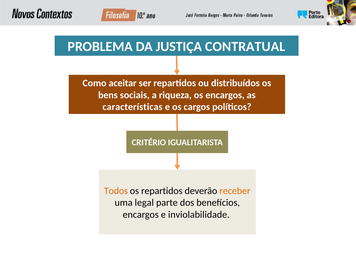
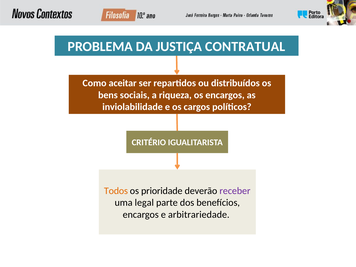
características: características -> inviolabilidade
os repartidos: repartidos -> prioridade
receber colour: orange -> purple
inviolabilidade: inviolabilidade -> arbitrariedade
